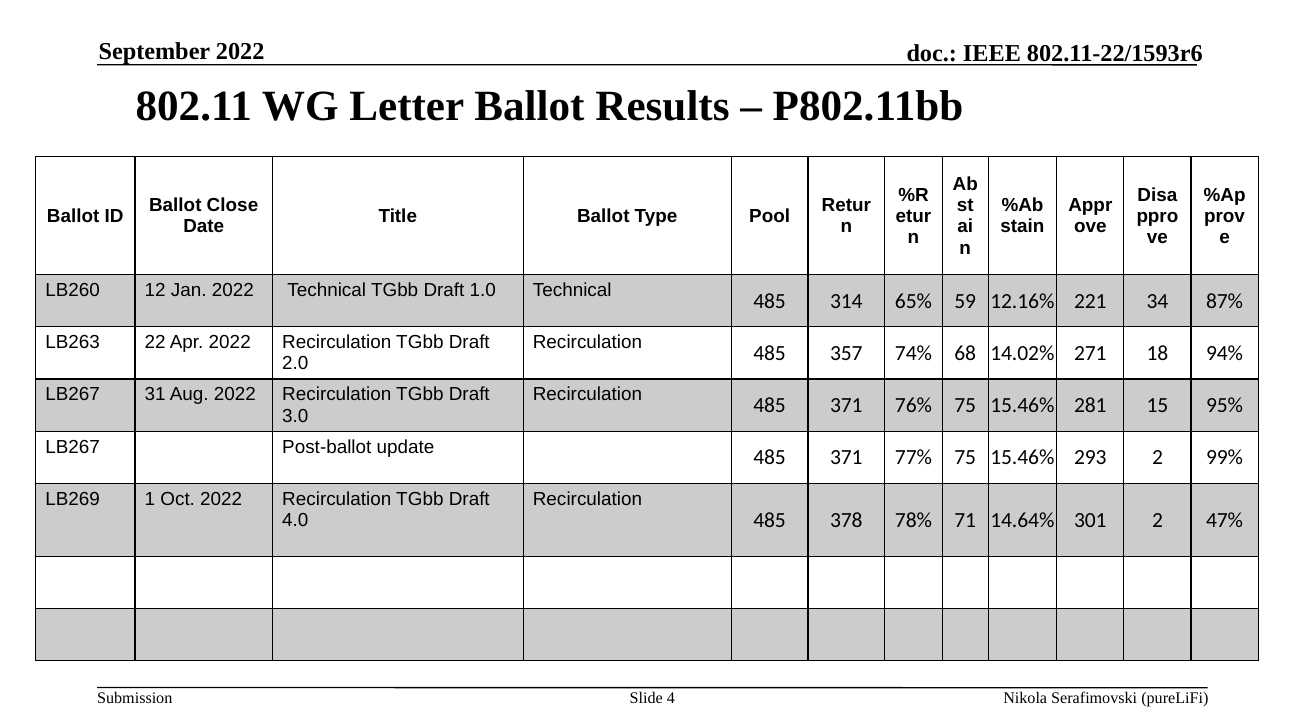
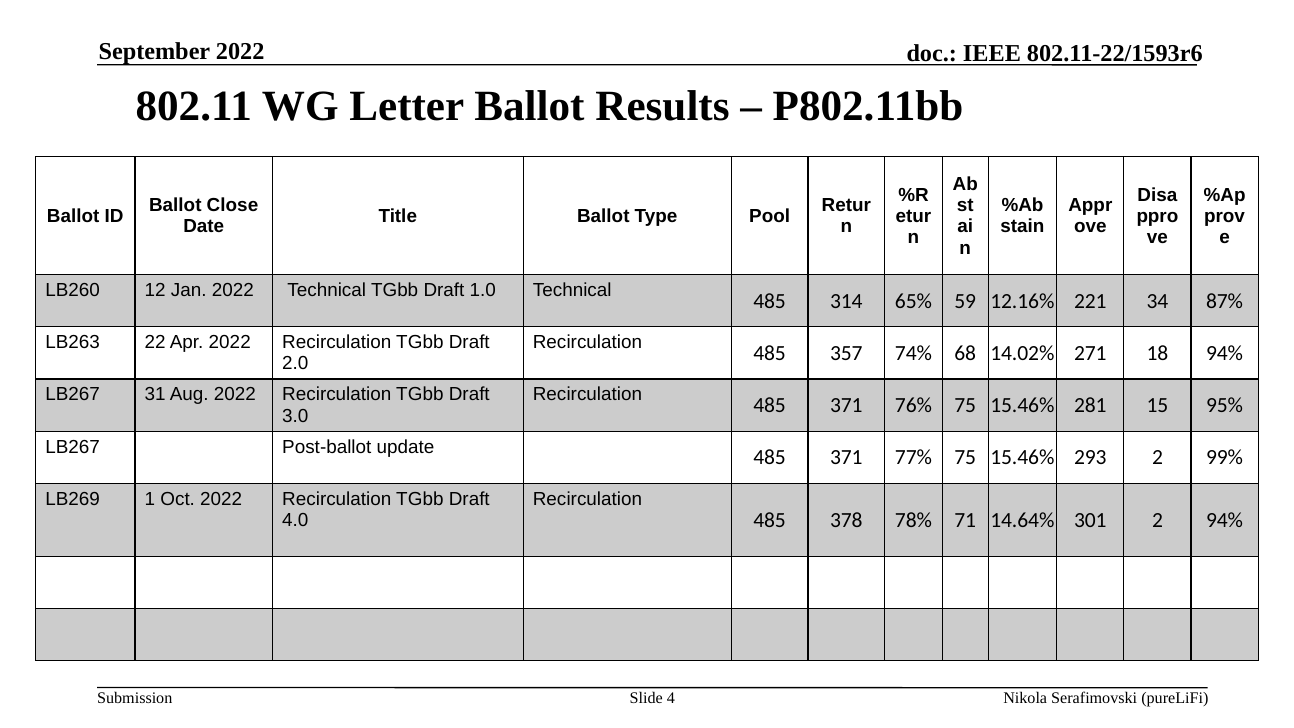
2 47%: 47% -> 94%
